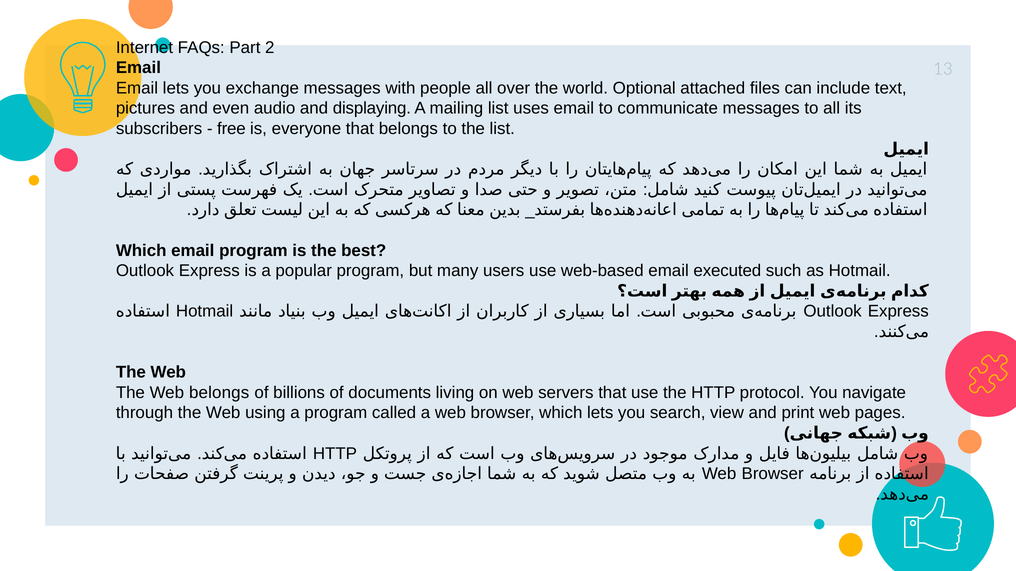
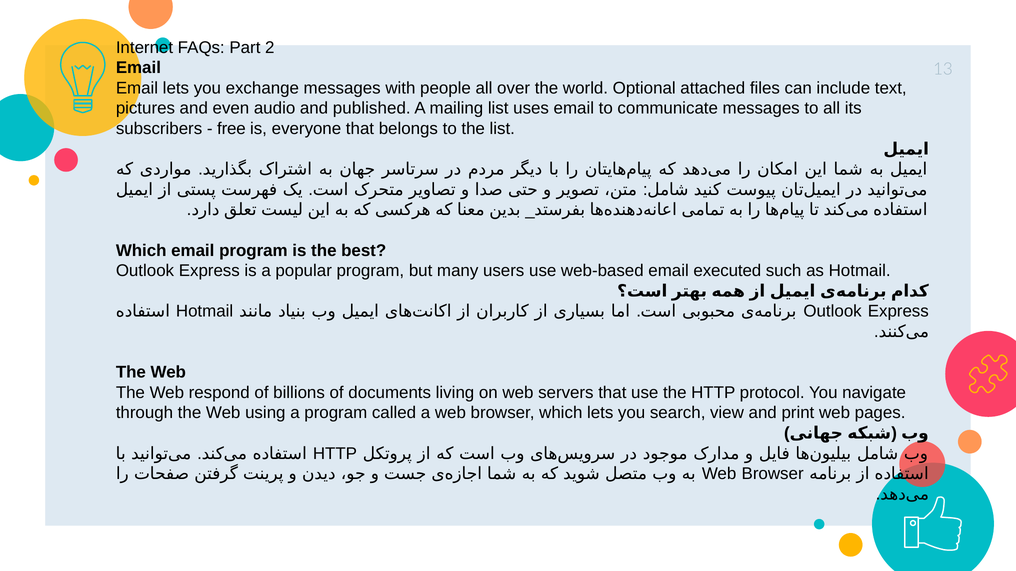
displaying: displaying -> published
Web belongs: belongs -> respond
